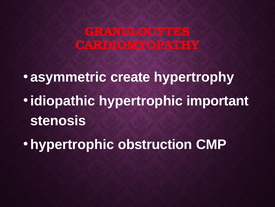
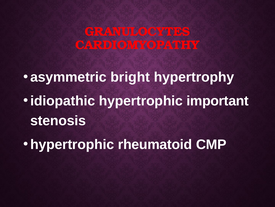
create: create -> bright
obstruction: obstruction -> rheumatoid
